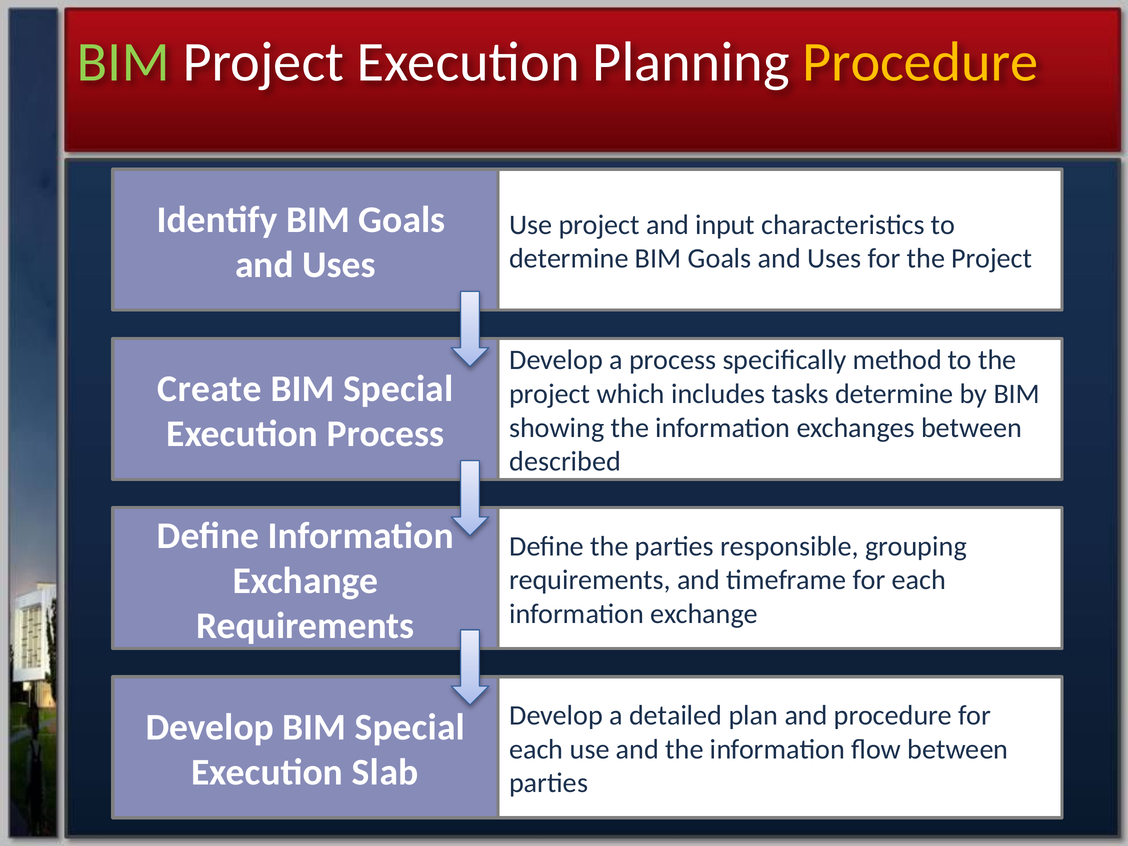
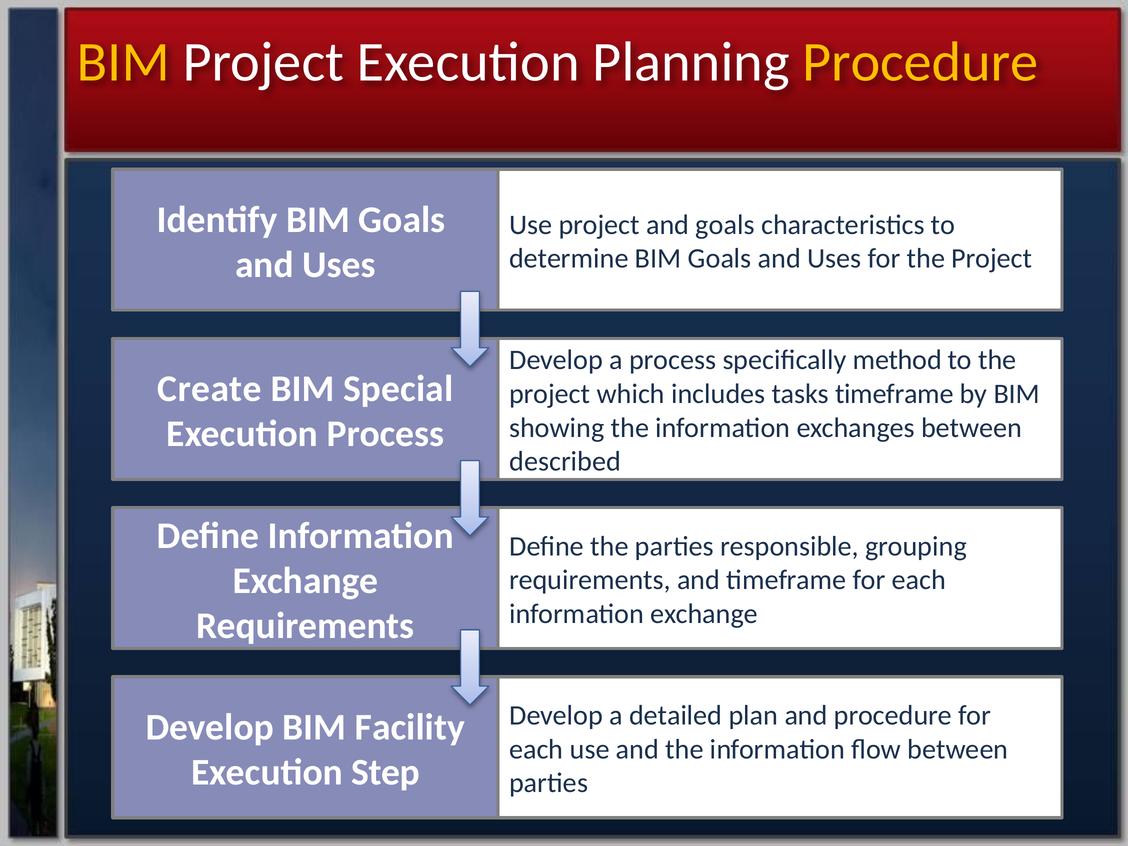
BIM at (123, 62) colour: light green -> yellow
and input: input -> goals
tasks determine: determine -> timeframe
Develop BIM Special: Special -> Facility
Slab: Slab -> Step
